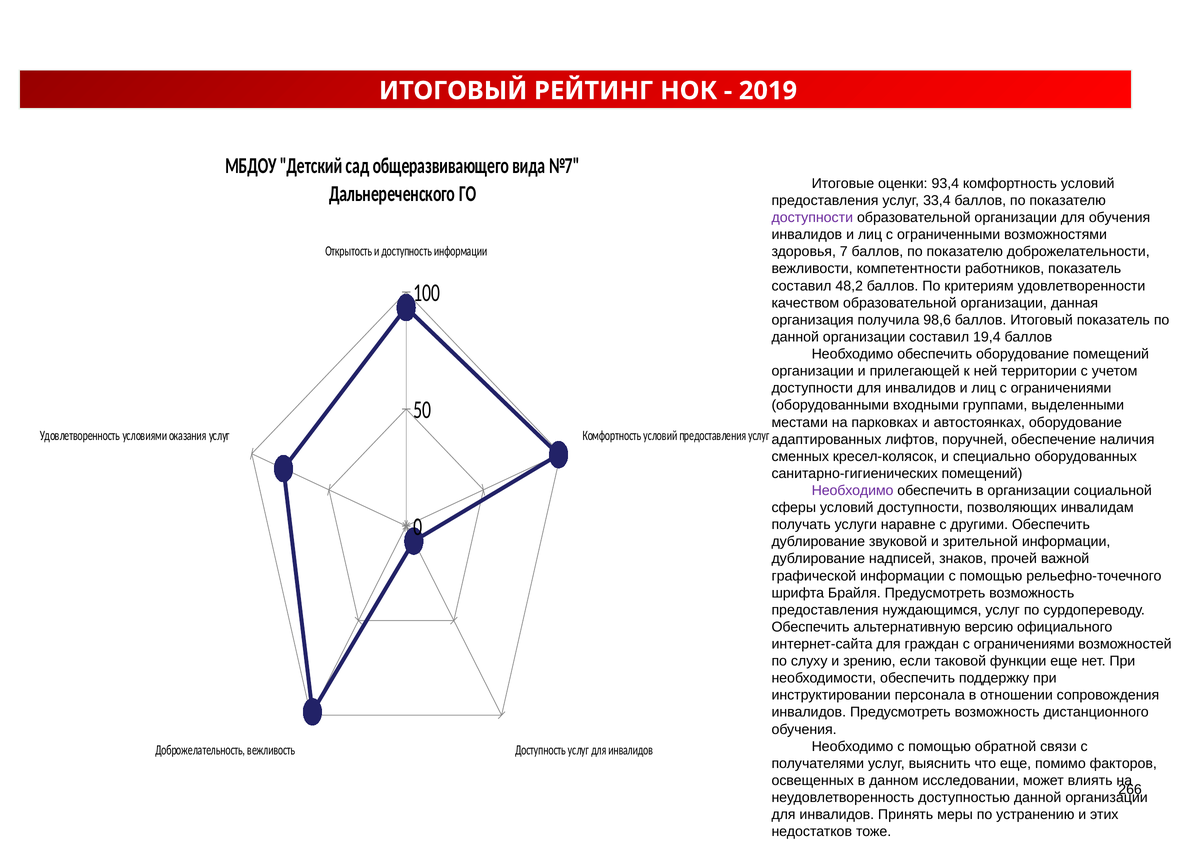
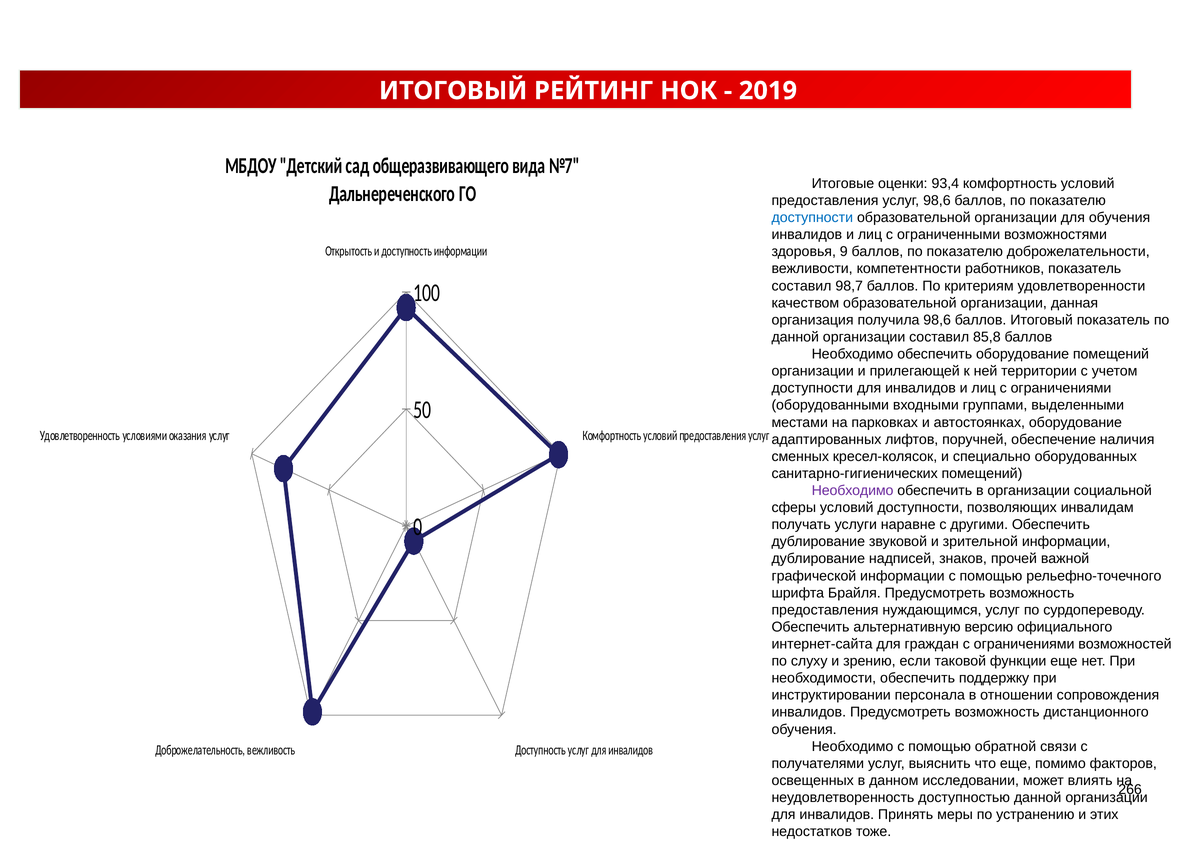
услуг 33,4: 33,4 -> 98,6
доступности at (812, 218) colour: purple -> blue
7: 7 -> 9
48,2: 48,2 -> 98,7
19,4: 19,4 -> 85,8
